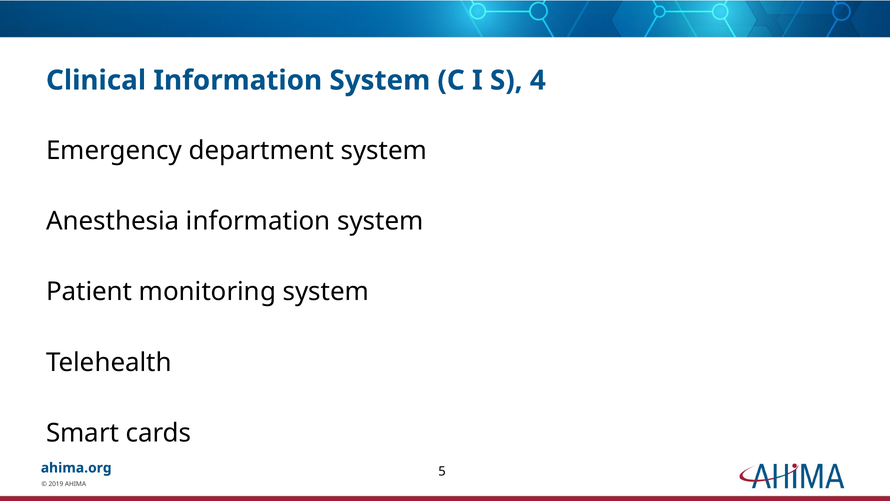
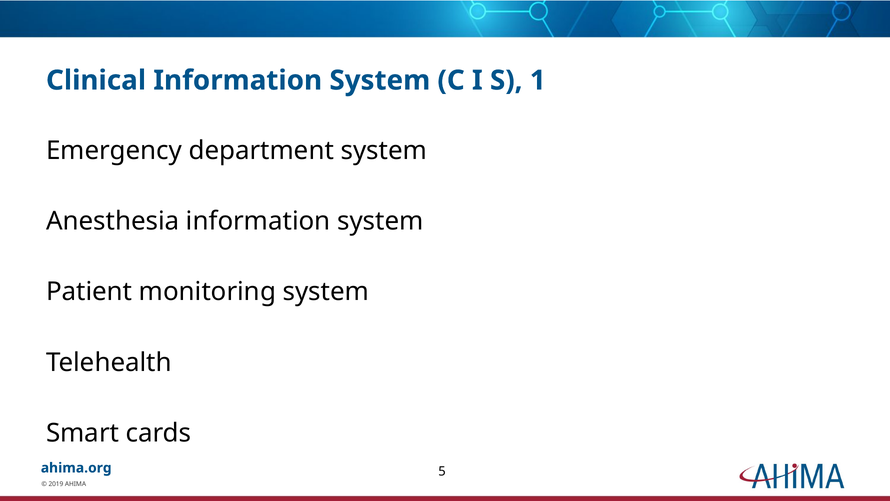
4: 4 -> 1
